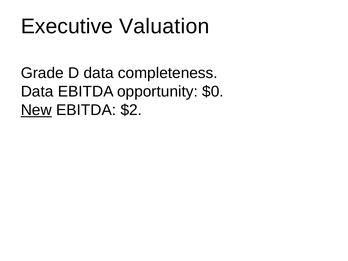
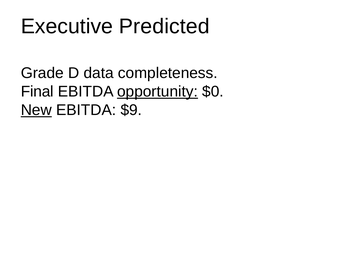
Valuation: Valuation -> Predicted
Data at (37, 92): Data -> Final
opportunity underline: none -> present
$2: $2 -> $9
